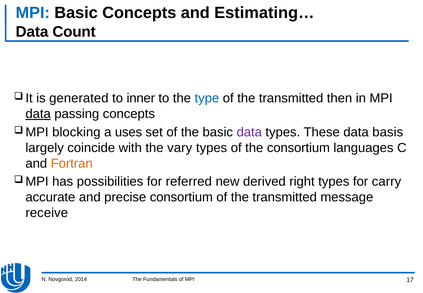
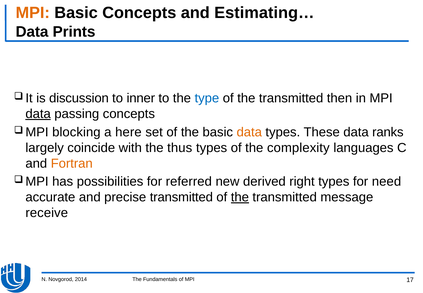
MPI at (33, 13) colour: blue -> orange
Count: Count -> Prints
generated: generated -> discussion
uses: uses -> here
data at (249, 132) colour: purple -> orange
basis: basis -> ranks
vary: vary -> thus
the consortium: consortium -> complexity
carry: carry -> need
precise consortium: consortium -> transmitted
the at (240, 197) underline: none -> present
